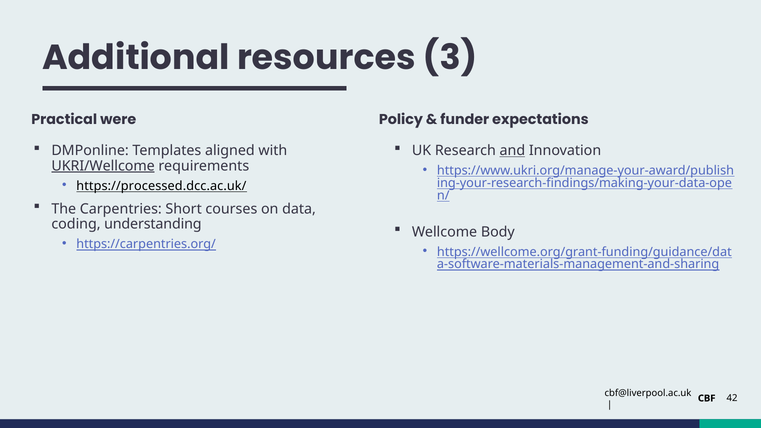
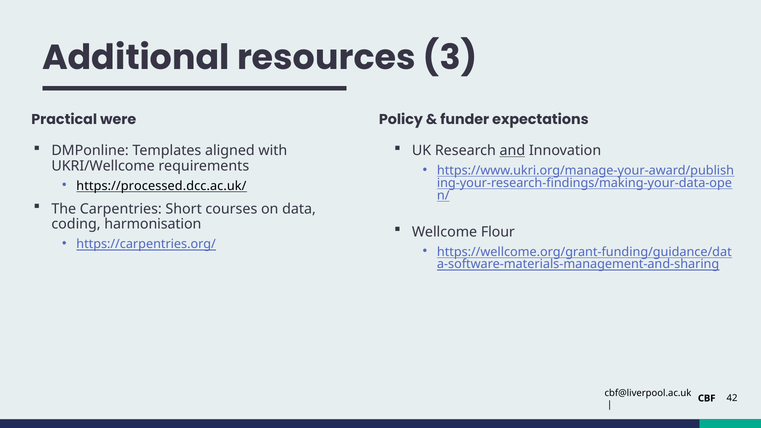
UKRI/Wellcome underline: present -> none
understanding: understanding -> harmonisation
Body: Body -> Flour
